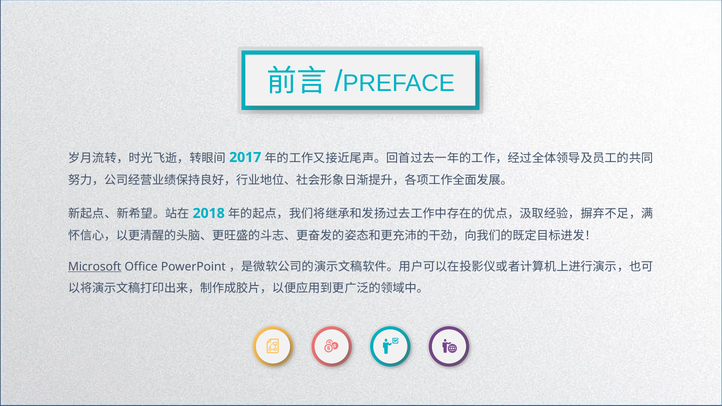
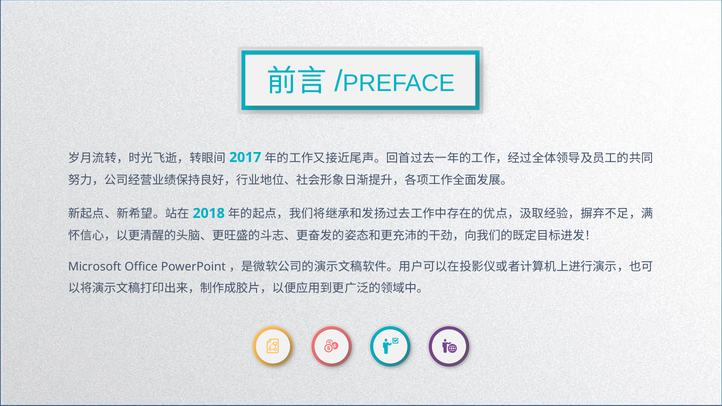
Microsoft underline: present -> none
